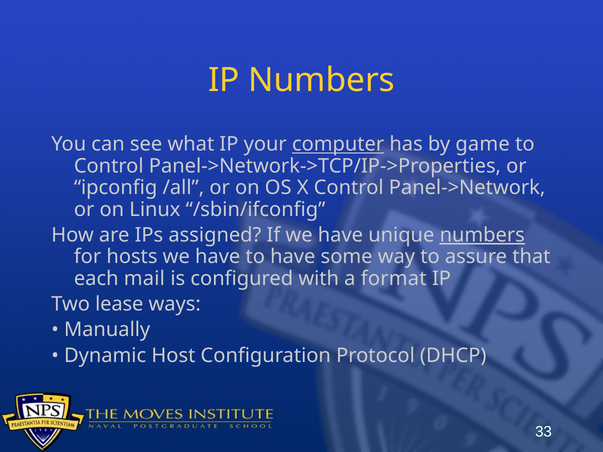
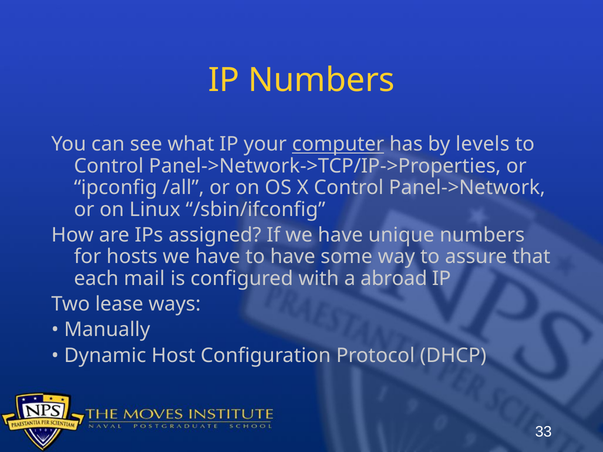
game: game -> levels
numbers at (482, 235) underline: present -> none
format: format -> abroad
